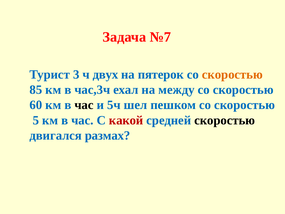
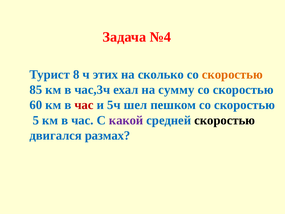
№7: №7 -> №4
3: 3 -> 8
двух: двух -> этих
пятерок: пятерок -> сколько
между: между -> сумму
час at (84, 105) colour: black -> red
какой colour: red -> purple
